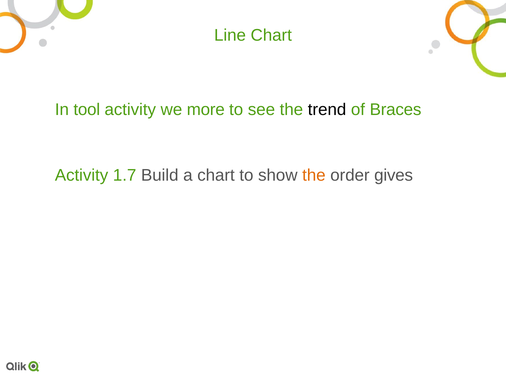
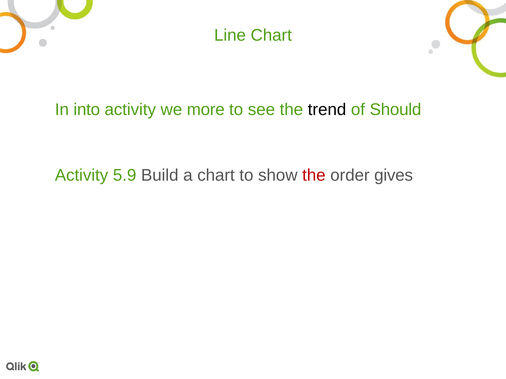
tool: tool -> into
Braces: Braces -> Should
1.7: 1.7 -> 5.9
the at (314, 175) colour: orange -> red
